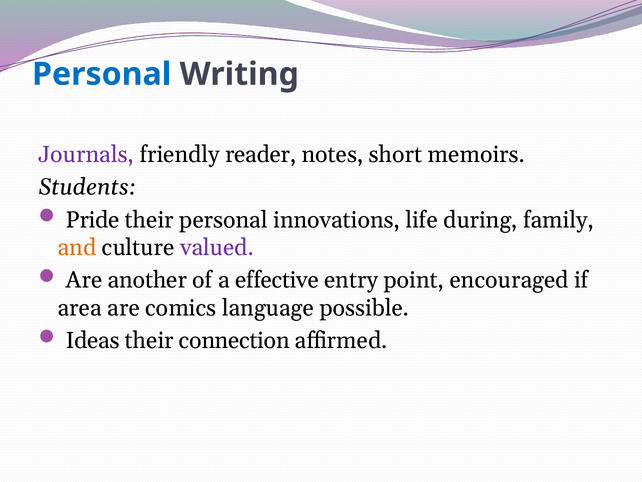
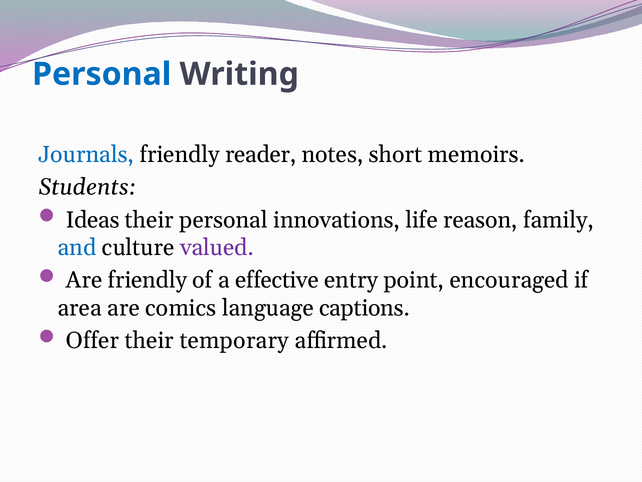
Journals colour: purple -> blue
Pride: Pride -> Ideas
during: during -> reason
and colour: orange -> blue
Are another: another -> friendly
possible: possible -> captions
Ideas: Ideas -> Offer
connection: connection -> temporary
